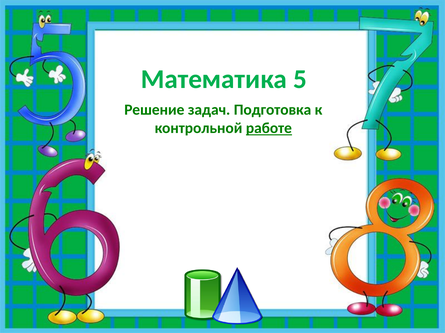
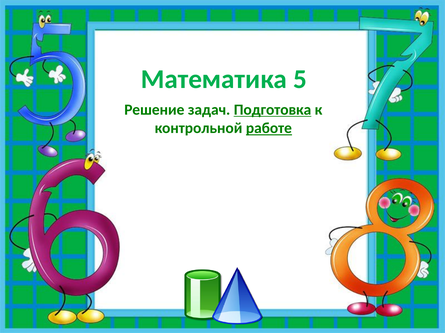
Подготовка underline: none -> present
